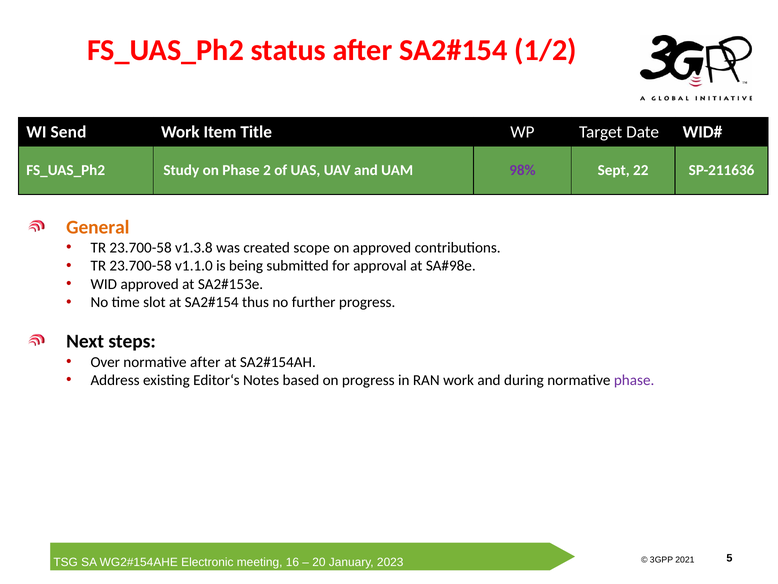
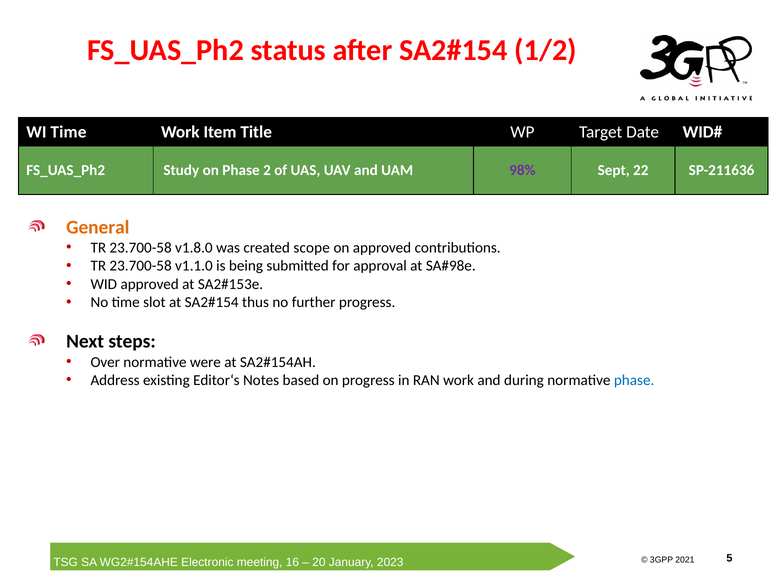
WI Send: Send -> Time
v1.3.8: v1.3.8 -> v1.8.0
normative after: after -> were
phase at (634, 380) colour: purple -> blue
